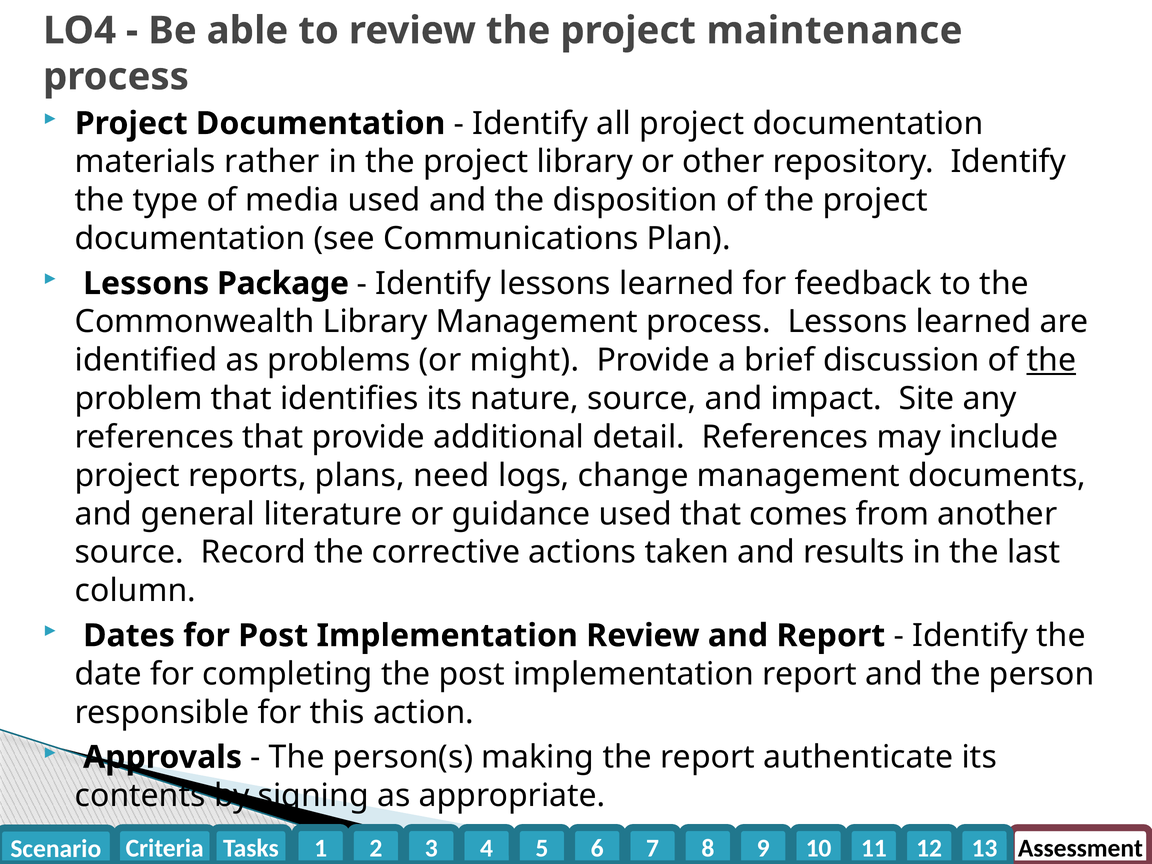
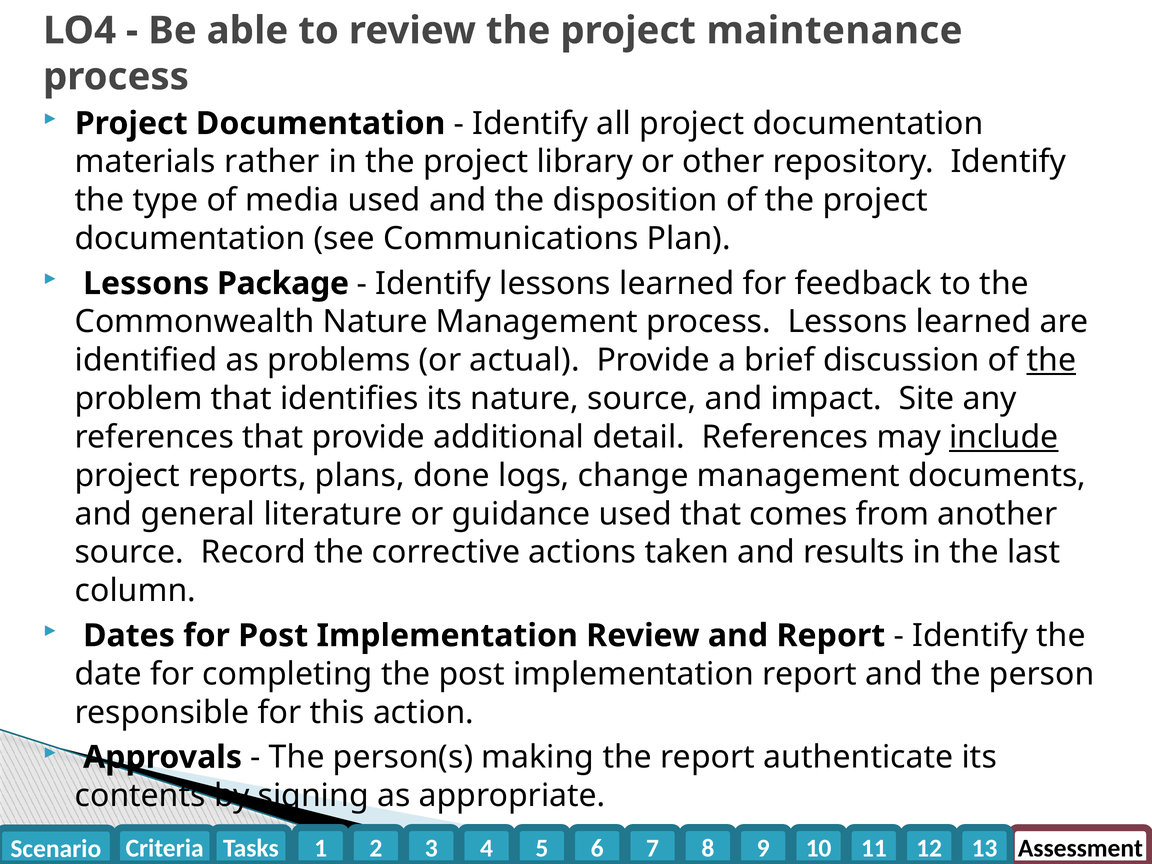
Commonwealth Library: Library -> Nature
might: might -> actual
include underline: none -> present
need: need -> done
